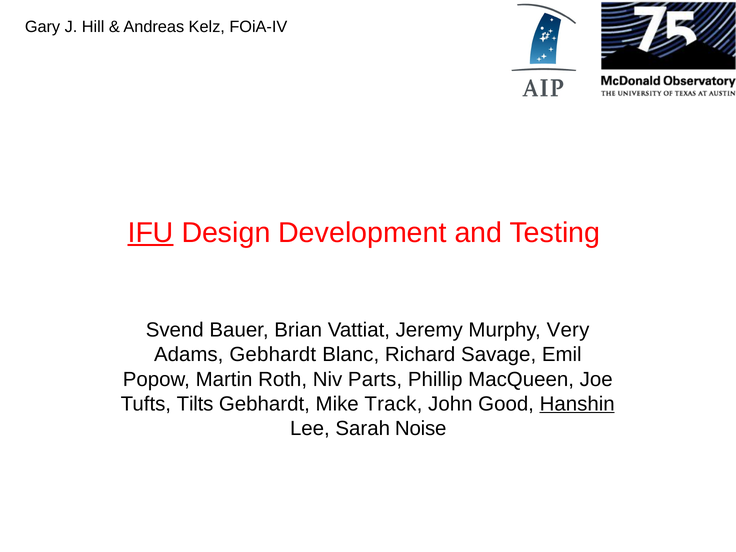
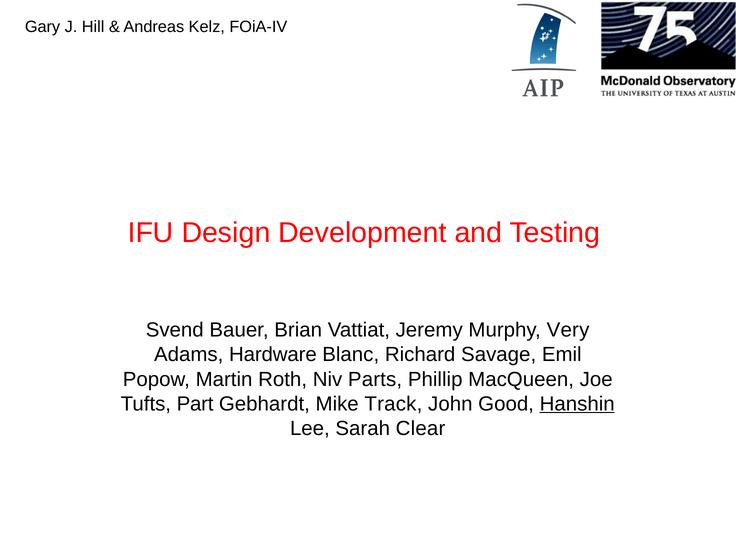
IFU underline: present -> none
Adams Gebhardt: Gebhardt -> Hardware
Tilts: Tilts -> Part
Noise: Noise -> Clear
